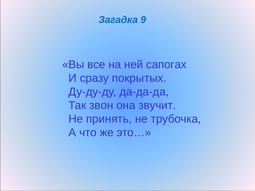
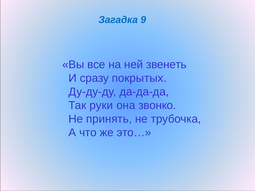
сапогах: сапогах -> звенеть
звон: звон -> руки
звучит: звучит -> звонко
